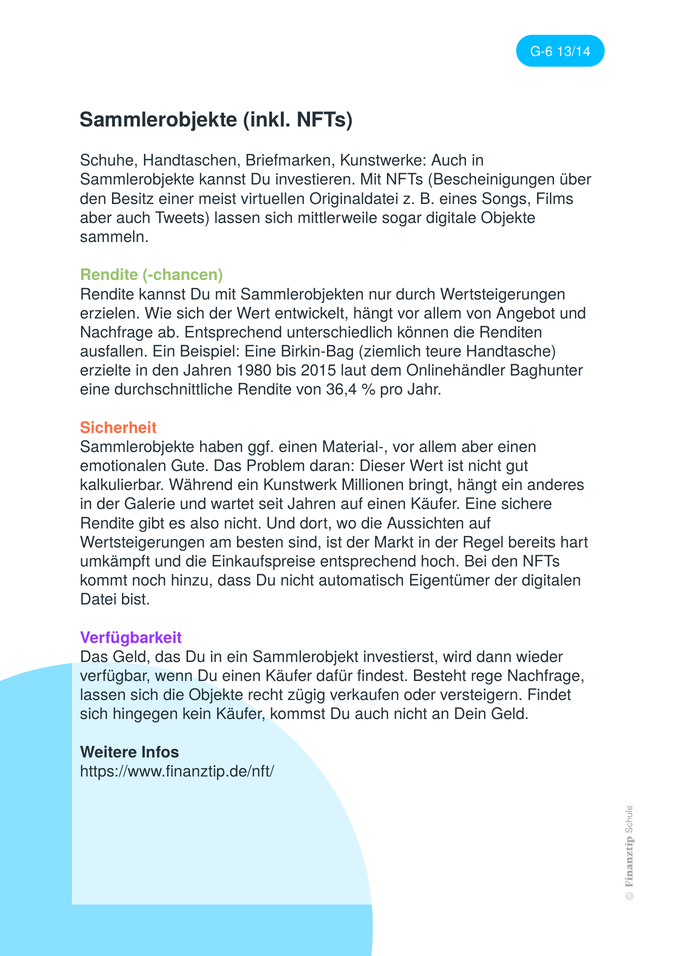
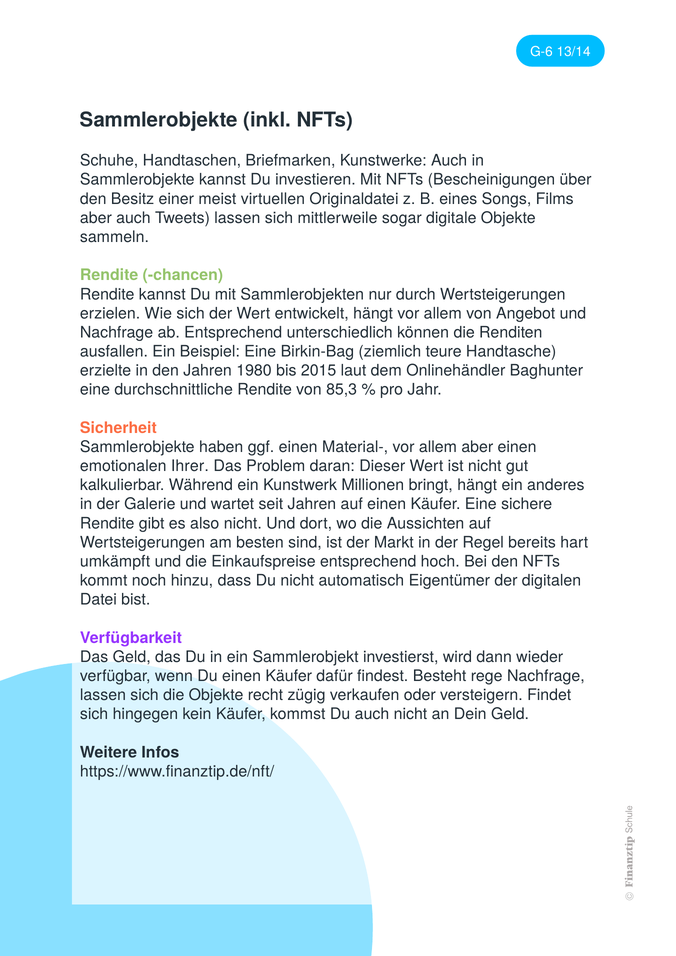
36,4: 36,4 -> 85,3
Gute: Gute -> Ihrer
